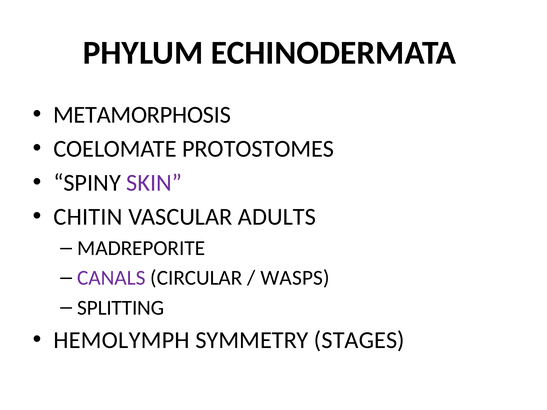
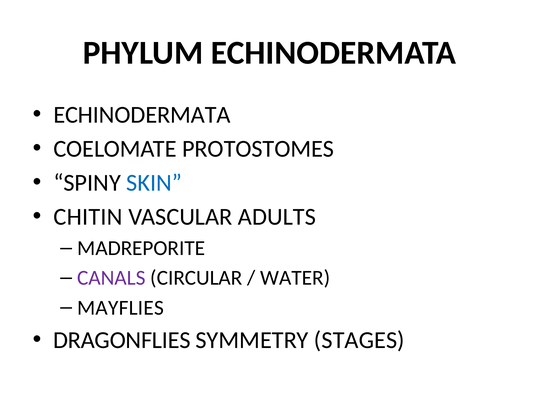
METAMORPHOSIS at (142, 115): METAMORPHOSIS -> ECHINODERMATA
SKIN colour: purple -> blue
WASPS: WASPS -> WATER
SPLITTING: SPLITTING -> MAYFLIES
HEMOLYMPH: HEMOLYMPH -> DRAGONFLIES
